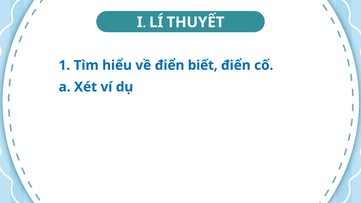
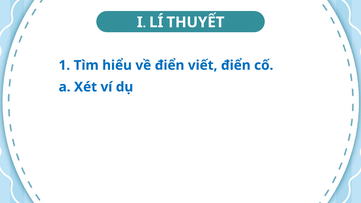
biết: biết -> viết
